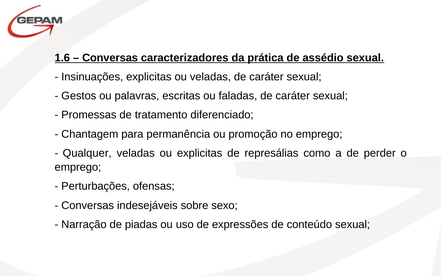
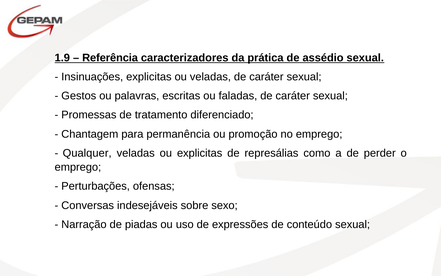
1.6: 1.6 -> 1.9
Conversas at (110, 58): Conversas -> Referência
